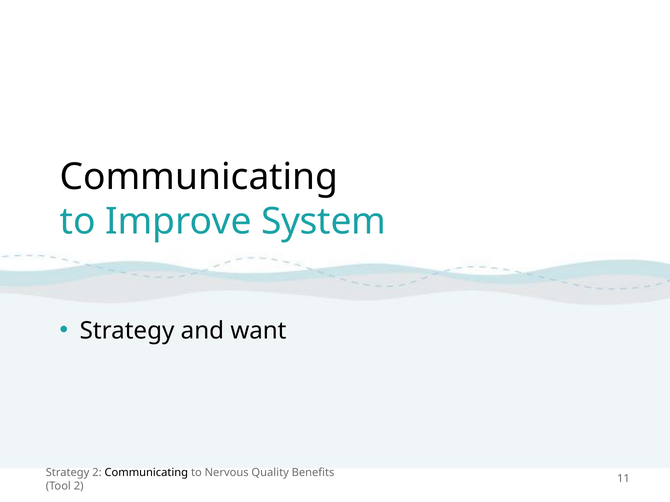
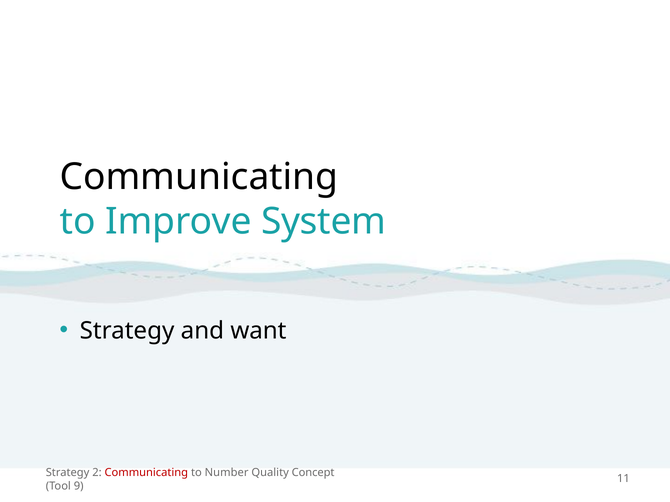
Communicating at (146, 473) colour: black -> red
Nervous: Nervous -> Number
Benefits: Benefits -> Concept
Tool 2: 2 -> 9
